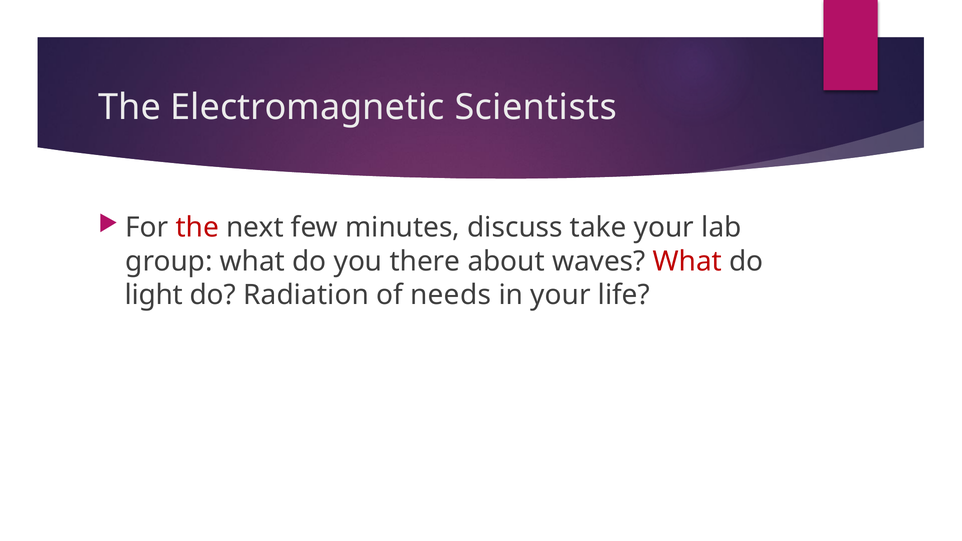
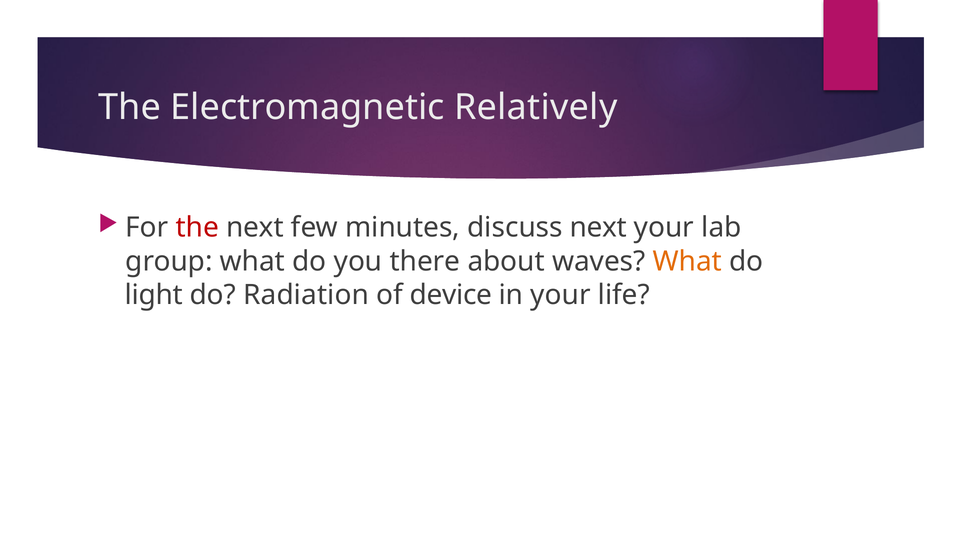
Scientists: Scientists -> Relatively
discuss take: take -> next
What at (687, 261) colour: red -> orange
needs: needs -> device
